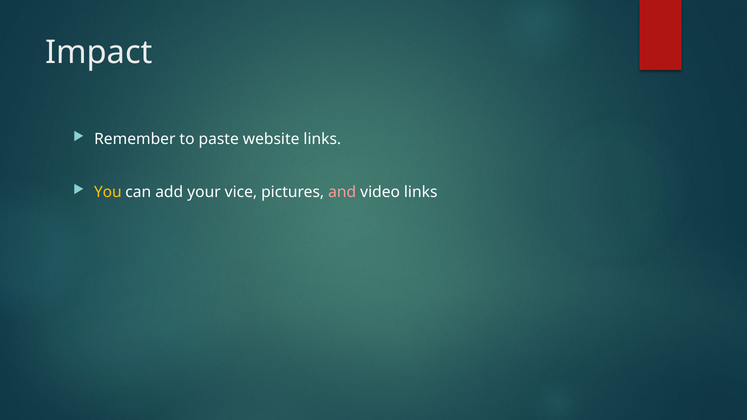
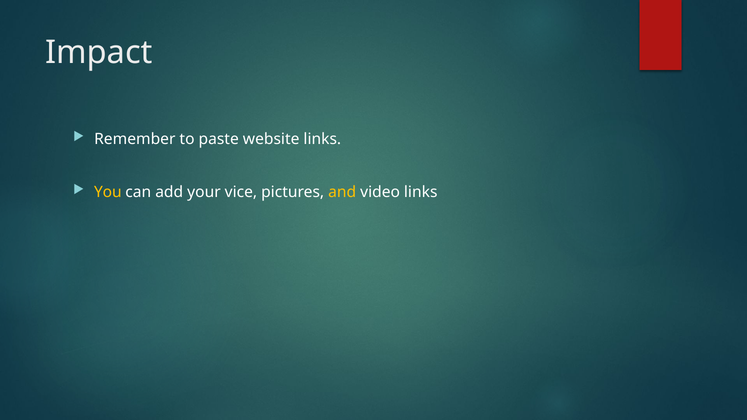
and colour: pink -> yellow
